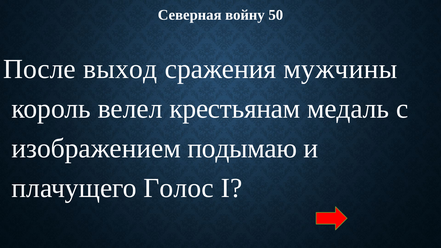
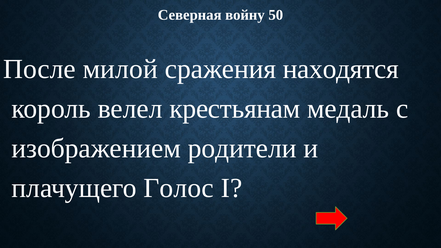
выход: выход -> милой
мужчины: мужчины -> находятся
подымаю: подымаю -> родители
